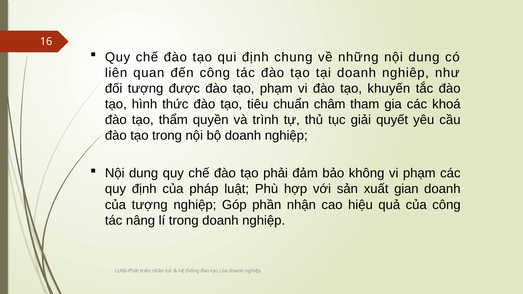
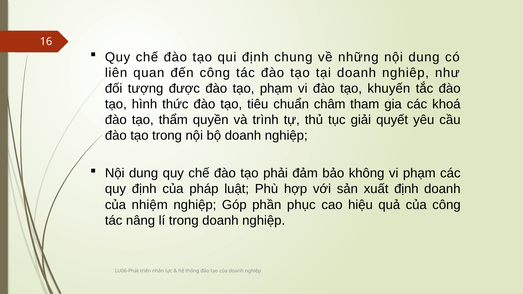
xuất gian: gian -> định
của tượng: tượng -> nhiệm
nhận: nhận -> phục
